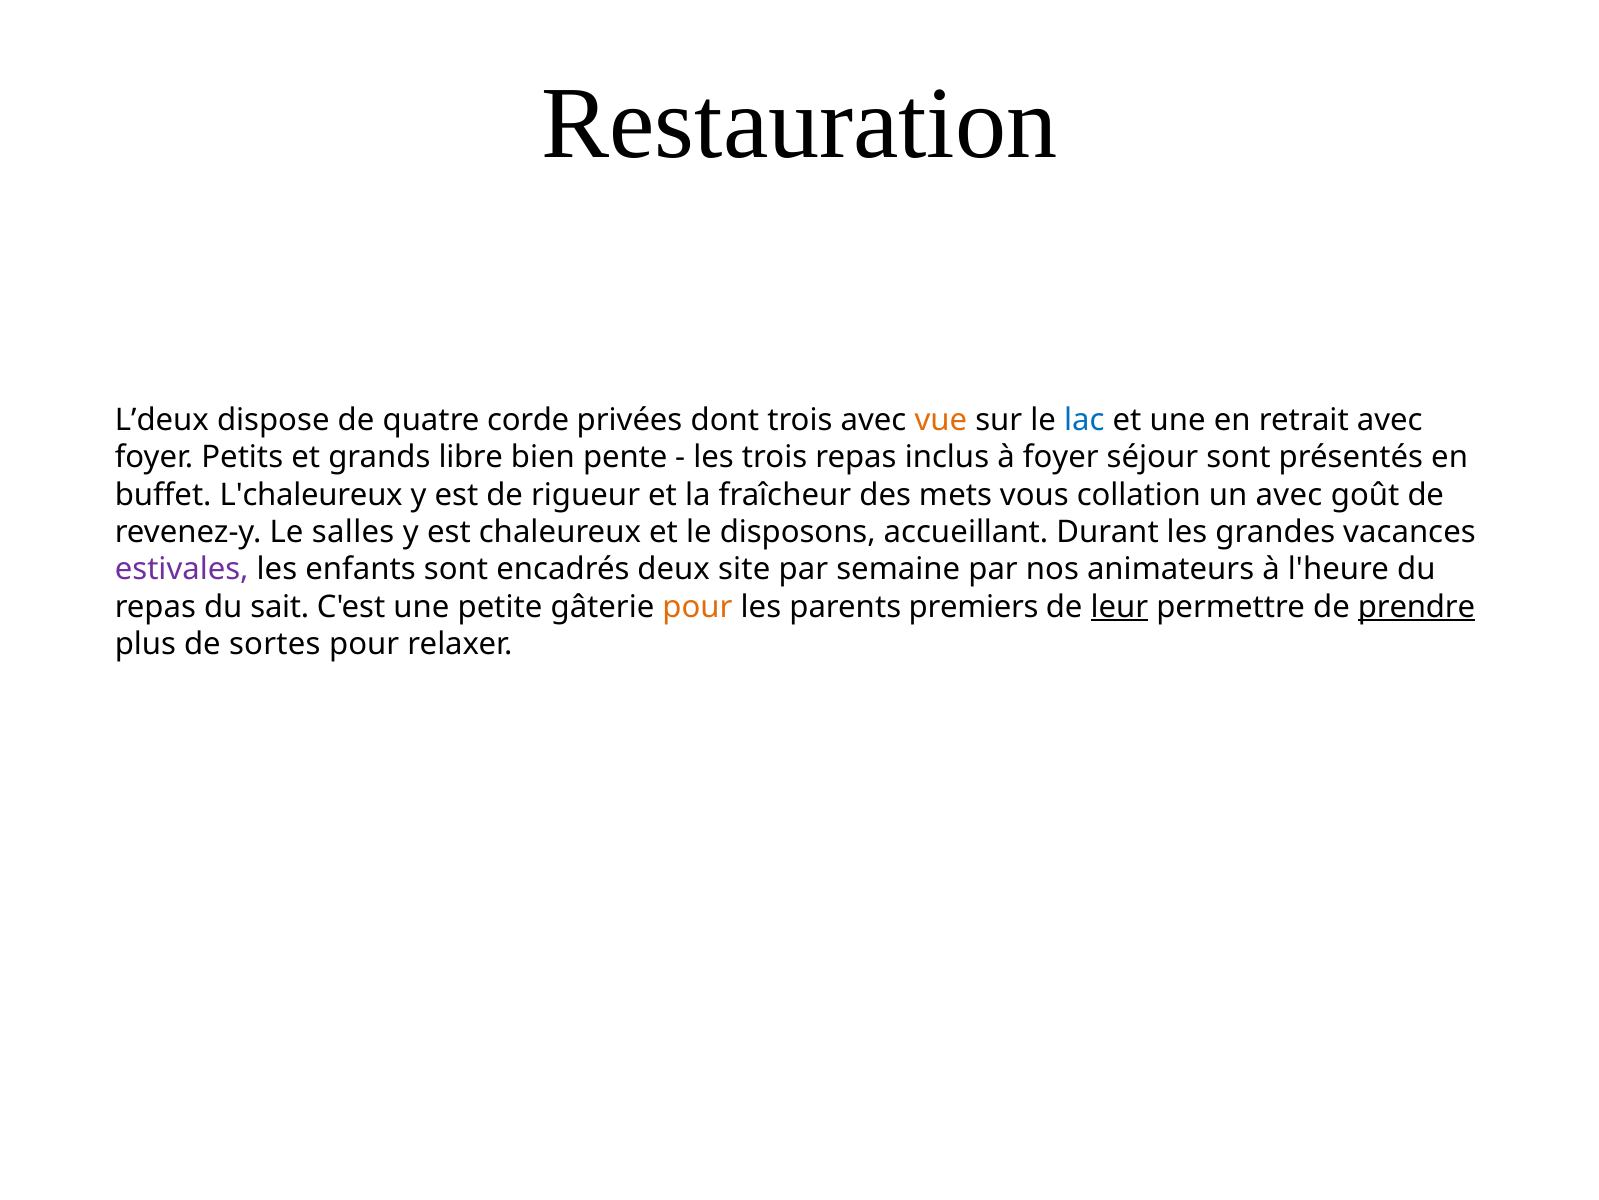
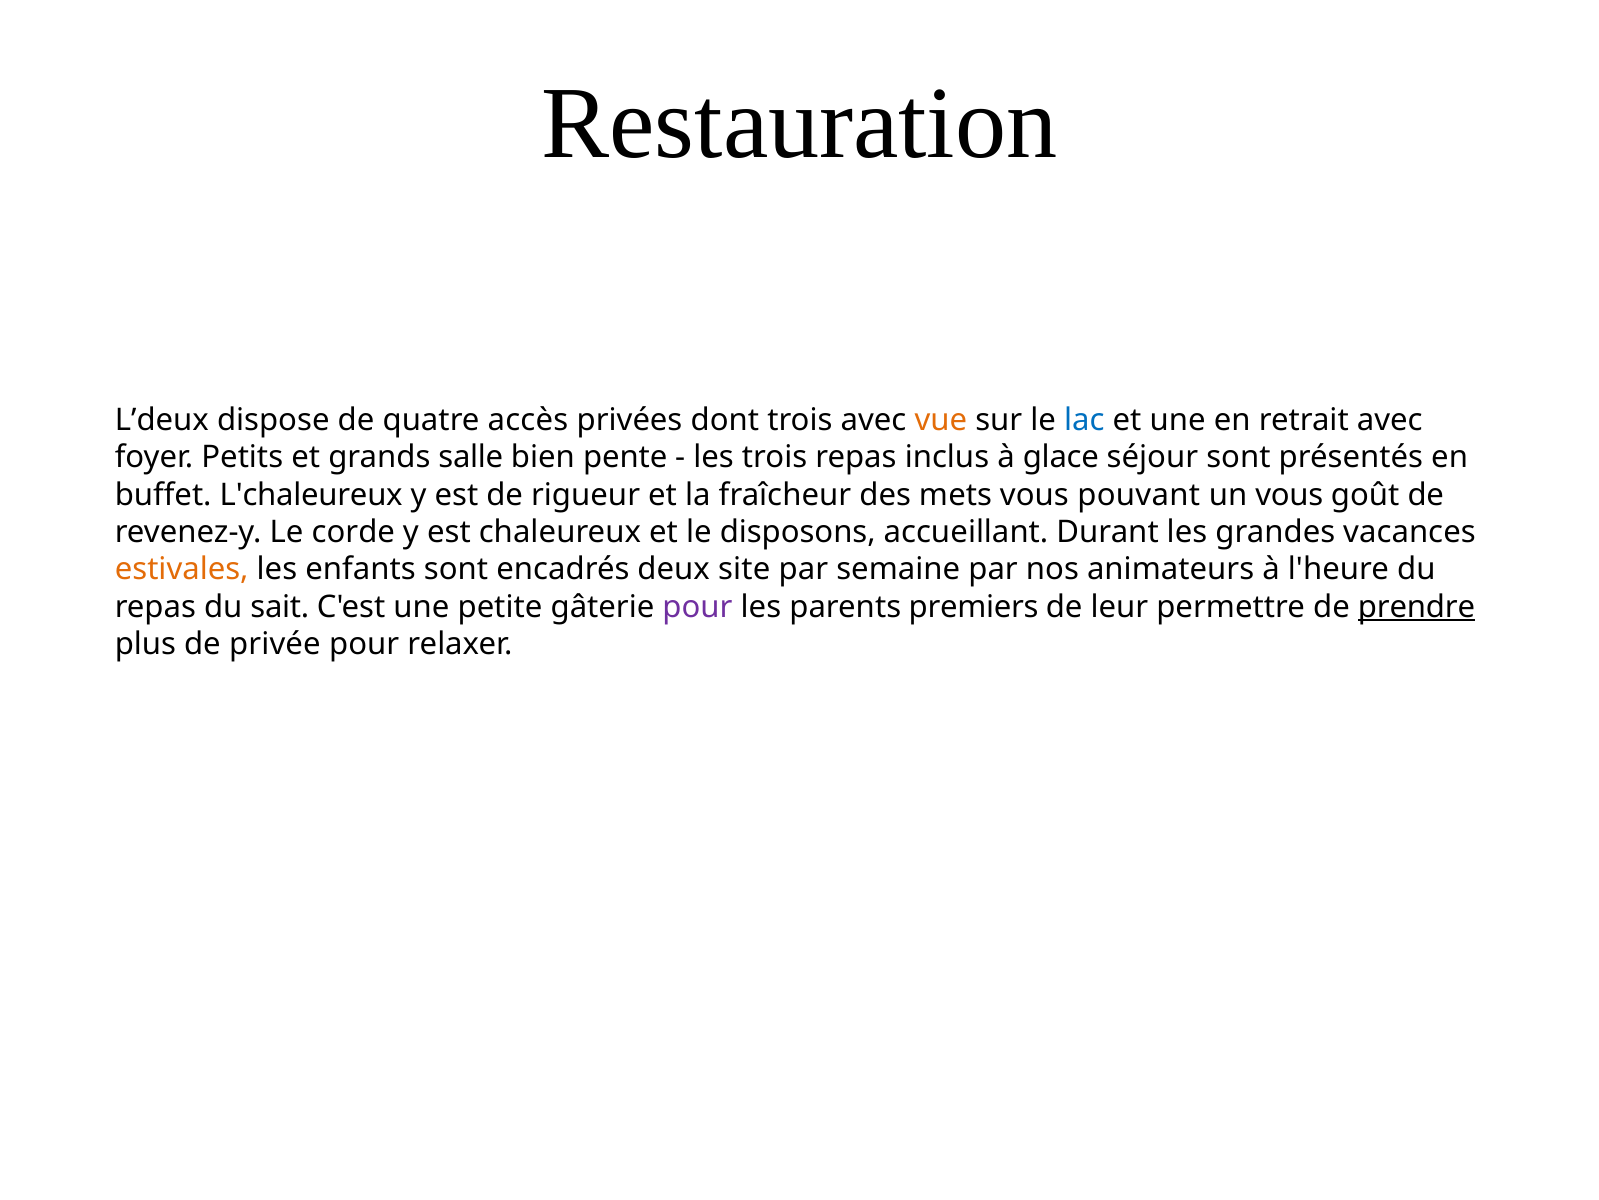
corde: corde -> accès
libre: libre -> salle
à foyer: foyer -> glace
collation: collation -> pouvant
un avec: avec -> vous
salles: salles -> corde
estivales colour: purple -> orange
pour at (697, 607) colour: orange -> purple
leur underline: present -> none
sortes: sortes -> privée
